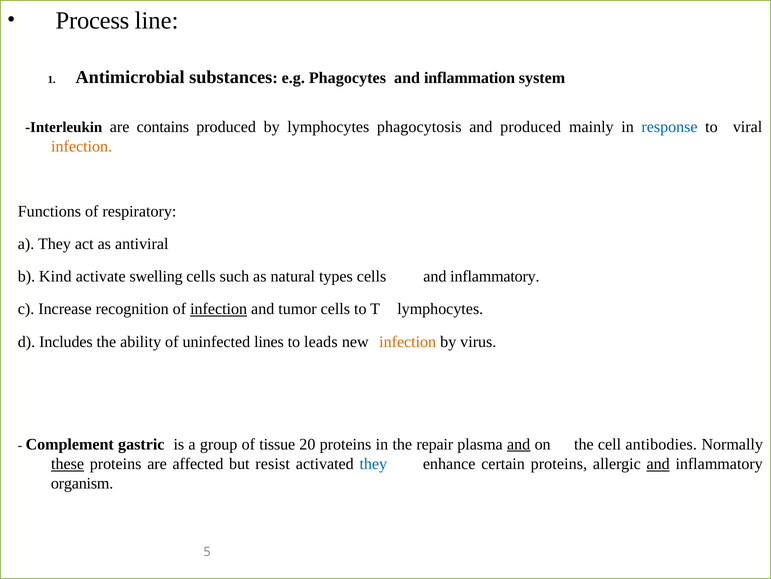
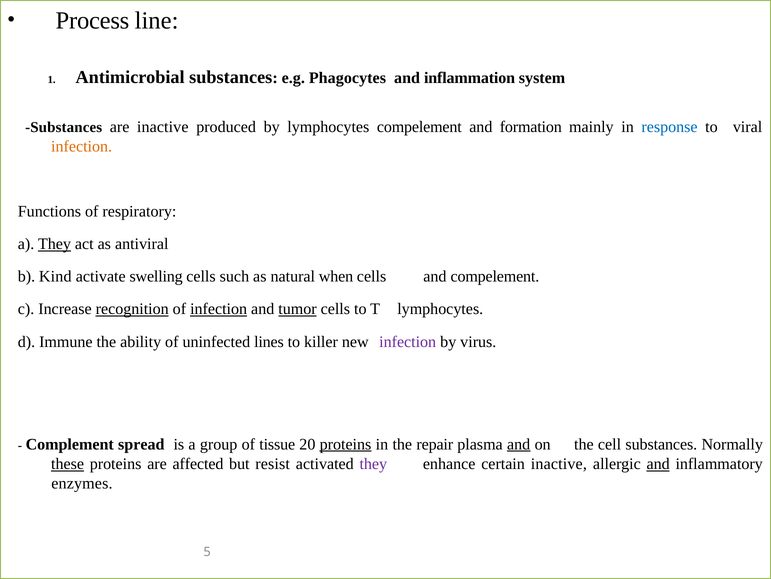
Interleukin at (64, 127): Interleukin -> Substances
are contains: contains -> inactive
lymphocytes phagocytosis: phagocytosis -> compelement
and produced: produced -> formation
They at (54, 244) underline: none -> present
types: types -> when
cells and inflammatory: inflammatory -> compelement
recognition underline: none -> present
tumor underline: none -> present
Includes: Includes -> Immune
leads: leads -> killer
infection at (408, 341) colour: orange -> purple
gastric: gastric -> spread
proteins at (346, 444) underline: none -> present
cell antibodies: antibodies -> substances
they at (373, 463) colour: blue -> purple
certain proteins: proteins -> inactive
organism: organism -> enzymes
